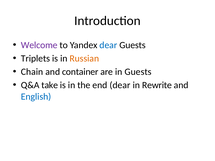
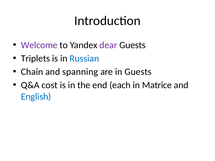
dear at (108, 45) colour: blue -> purple
Russian colour: orange -> blue
container: container -> spanning
take: take -> cost
end dear: dear -> each
Rewrite: Rewrite -> Matrice
